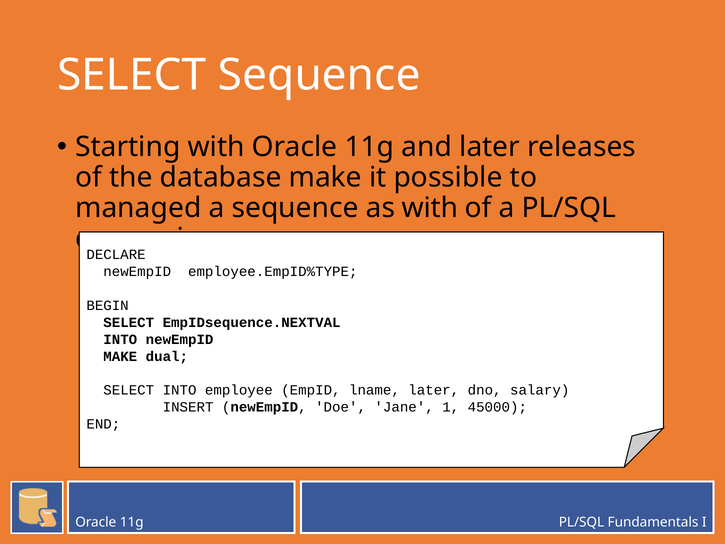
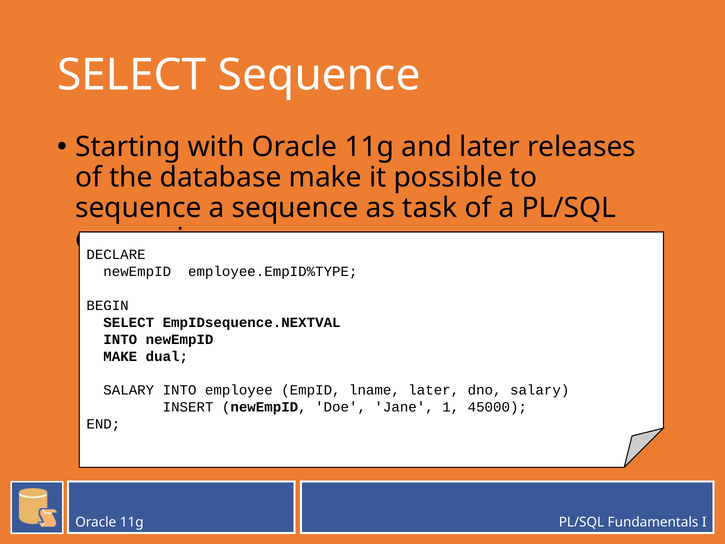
managed at (138, 208): managed -> sequence
as with: with -> task
SELECT at (129, 390): SELECT -> SALARY
